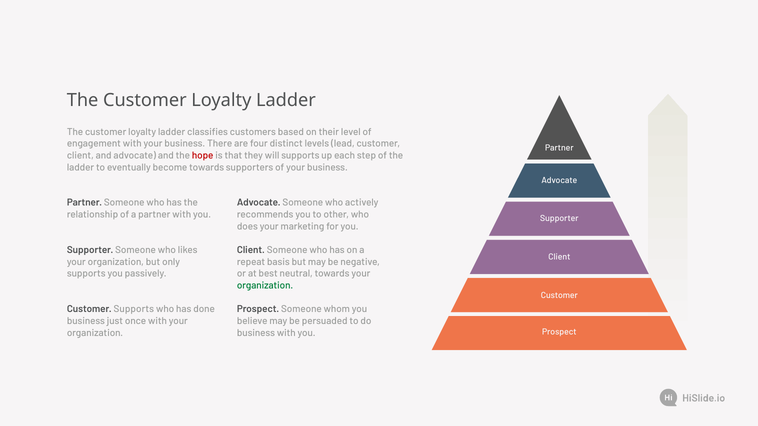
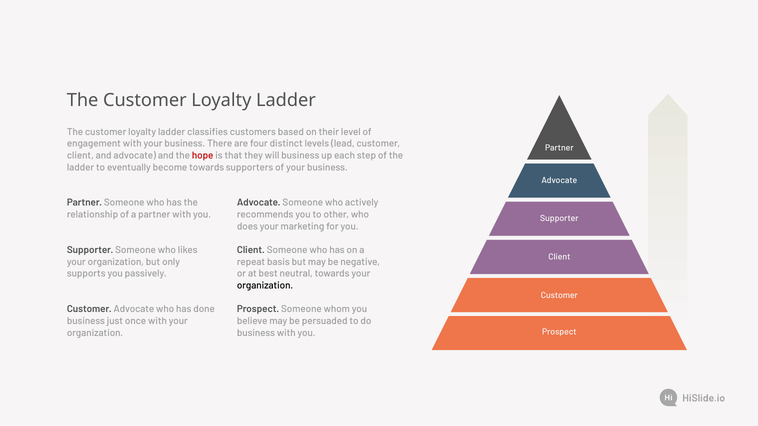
will supports: supports -> business
organization at (265, 286) colour: green -> black
Customer Supports: Supports -> Advocate
